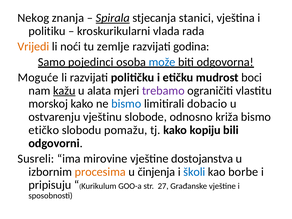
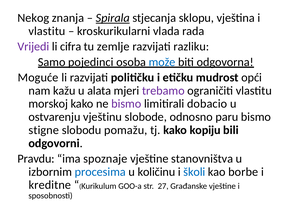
stanici: stanici -> sklopu
politiku at (47, 31): politiku -> vlastitu
Vrijedi colour: orange -> purple
noći: noći -> cifra
godina: godina -> razliku
boci: boci -> opći
kažu underline: present -> none
bismo at (126, 104) colour: blue -> purple
križa: križa -> paru
etičko: etičko -> stigne
Susreli: Susreli -> Pravdu
mirovine: mirovine -> spoznaje
dostojanstva: dostojanstva -> stanovništva
procesima colour: orange -> blue
činjenja: činjenja -> količinu
pripisuju: pripisuju -> kreditne
